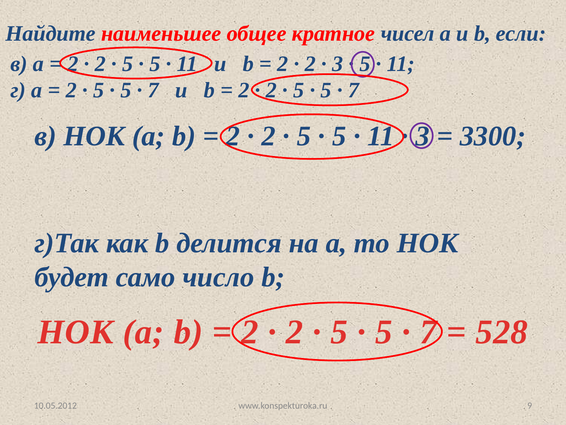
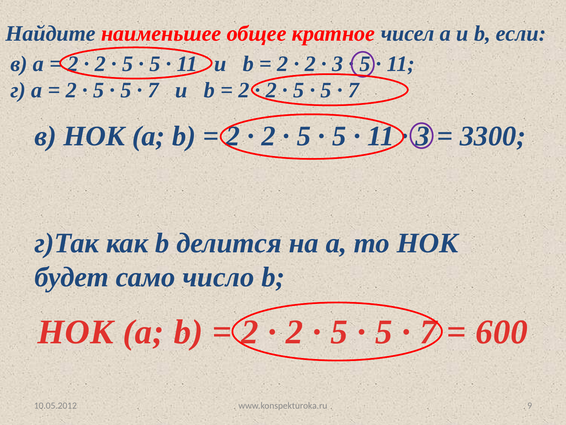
528: 528 -> 600
